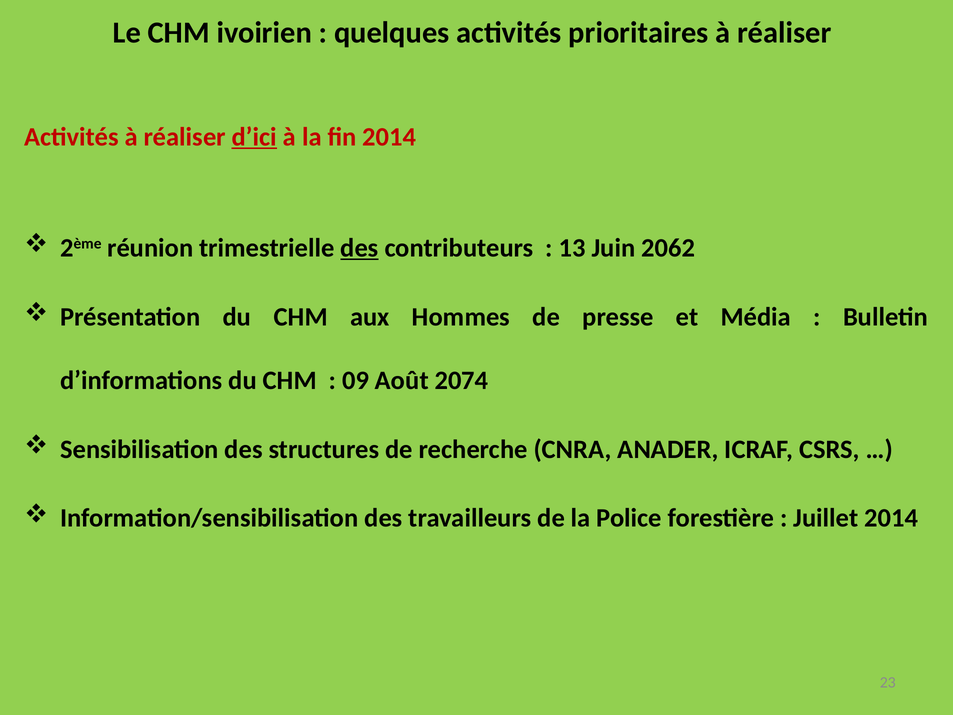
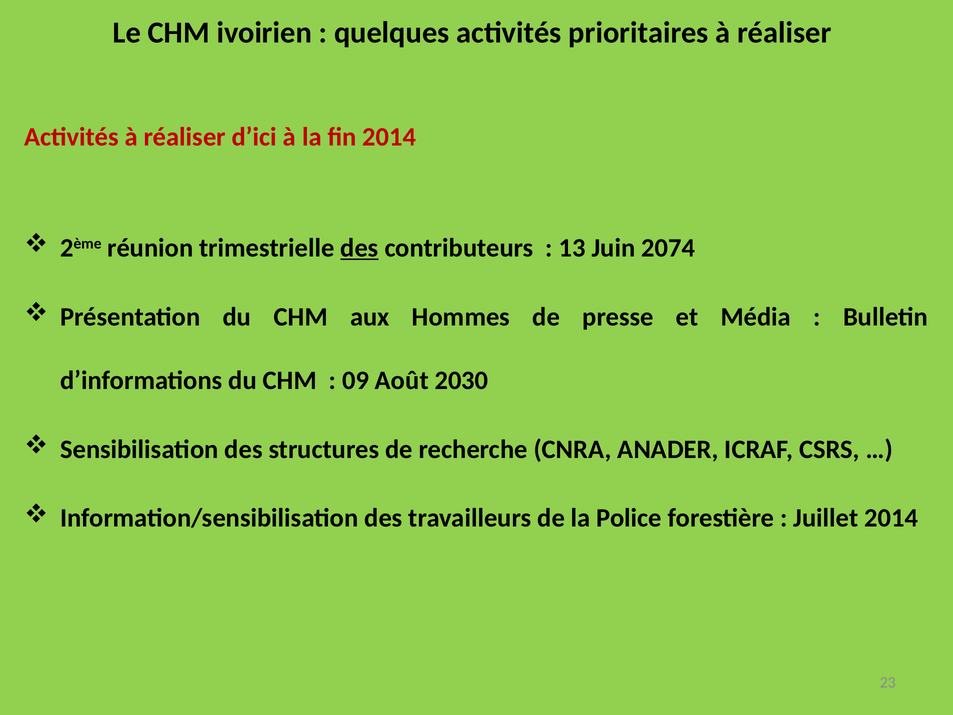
d’ici underline: present -> none
2062: 2062 -> 2074
2074: 2074 -> 2030
